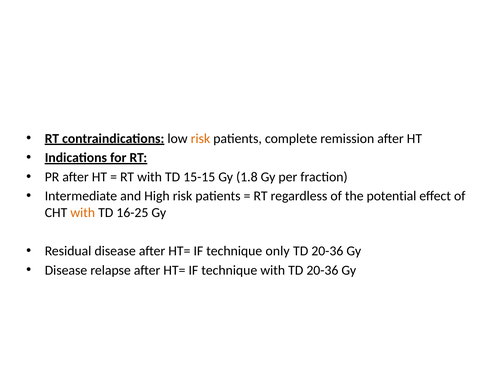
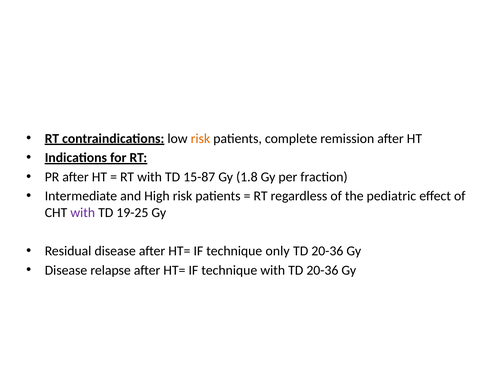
15-15: 15-15 -> 15-87
potential: potential -> pediatric
with at (83, 212) colour: orange -> purple
16-25: 16-25 -> 19-25
